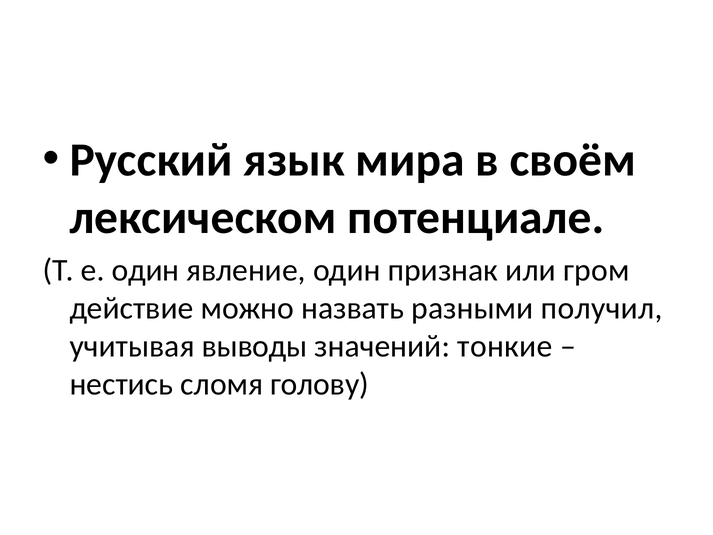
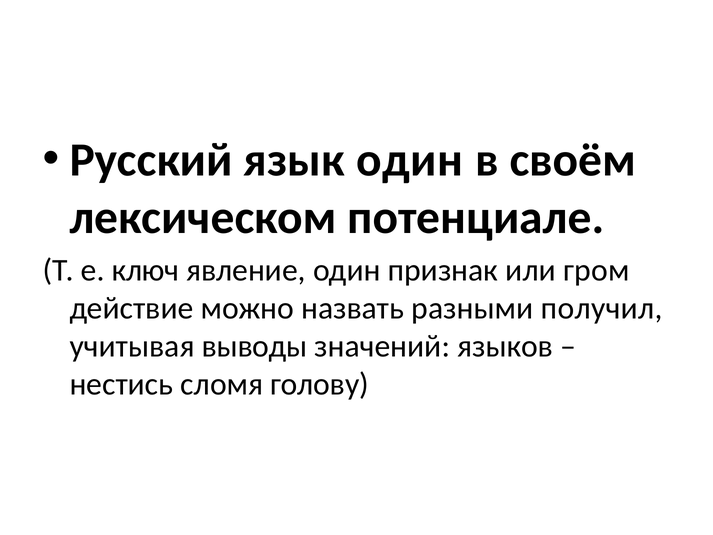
язык мира: мира -> один
е один: один -> ключ
тонкие: тонкие -> языков
